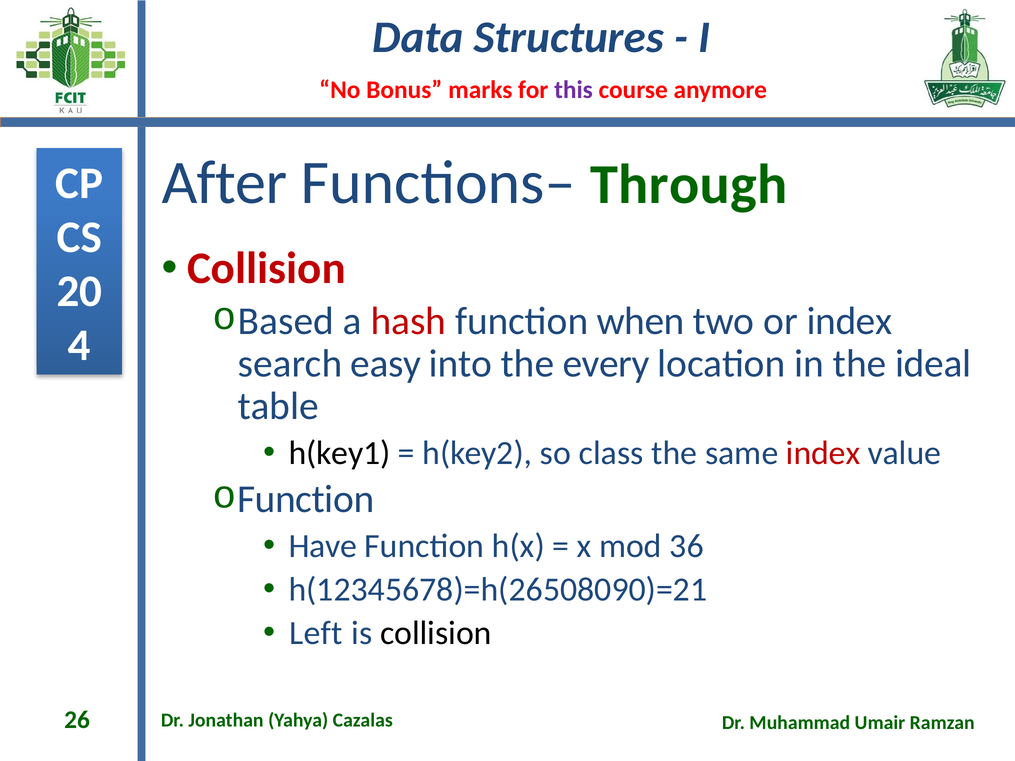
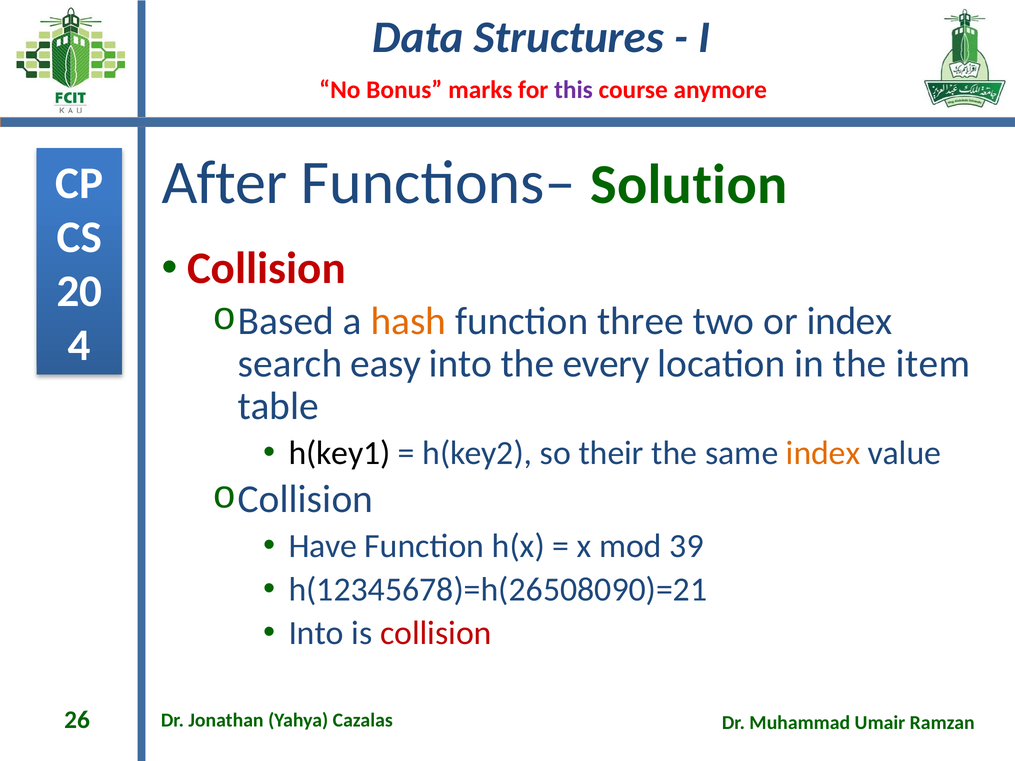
Through: Through -> Solution
hash colour: red -> orange
when: when -> three
ideal: ideal -> item
class: class -> their
index at (823, 453) colour: red -> orange
Function at (306, 500): Function -> Collision
36: 36 -> 39
Left at (316, 633): Left -> Into
collision at (436, 633) colour: black -> red
